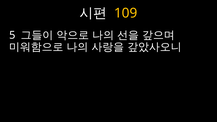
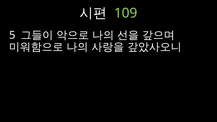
109 colour: yellow -> light green
